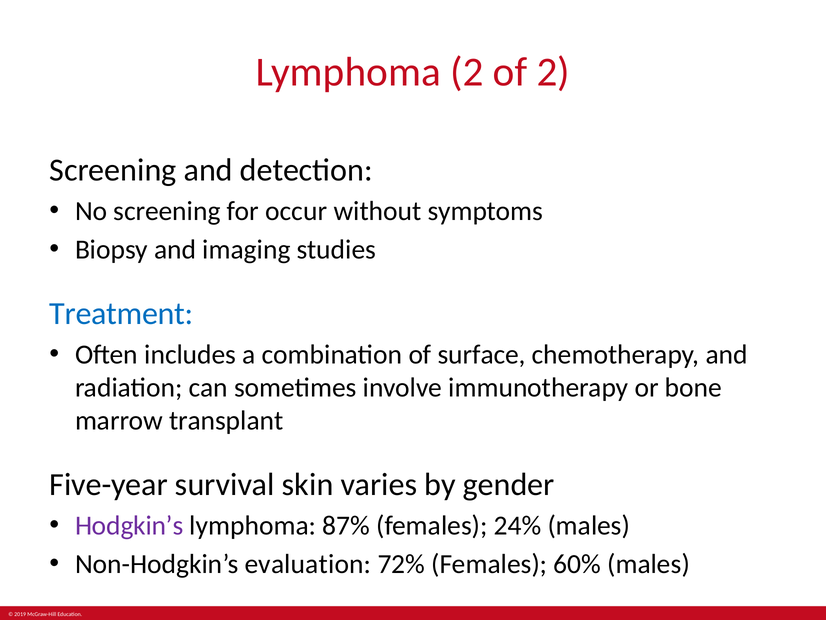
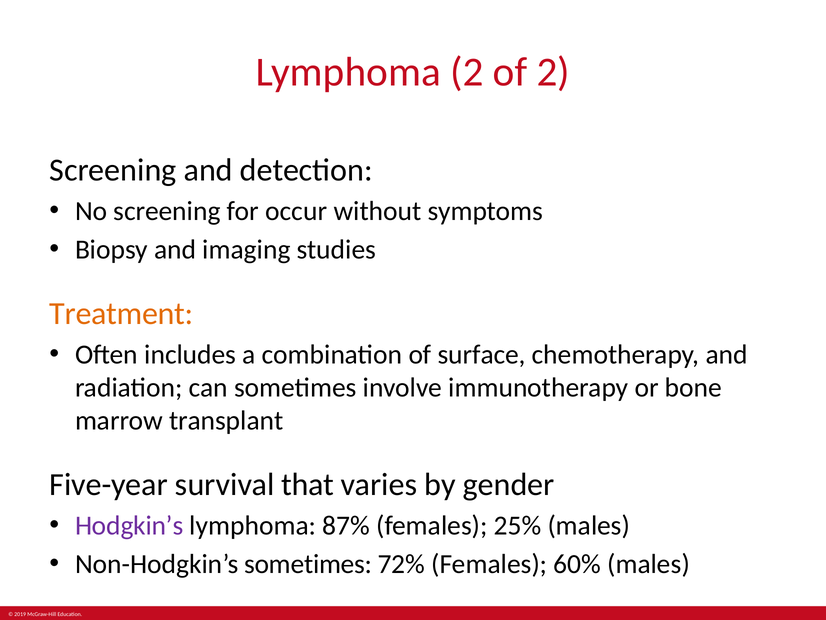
Treatment colour: blue -> orange
skin: skin -> that
24%: 24% -> 25%
Non-Hodgkin’s evaluation: evaluation -> sometimes
